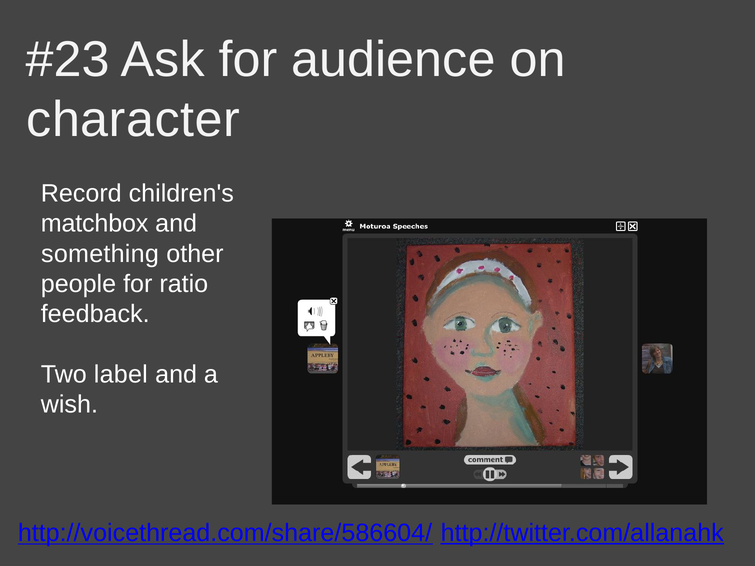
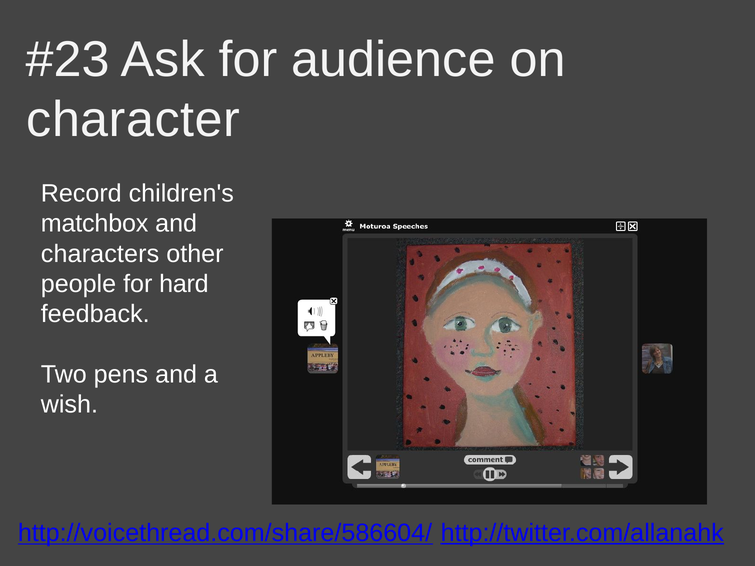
something: something -> characters
ratio: ratio -> hard
label: label -> pens
